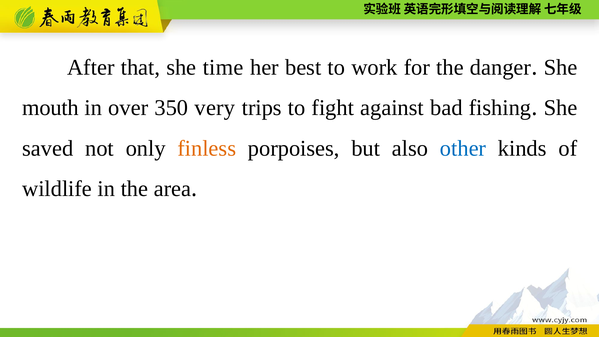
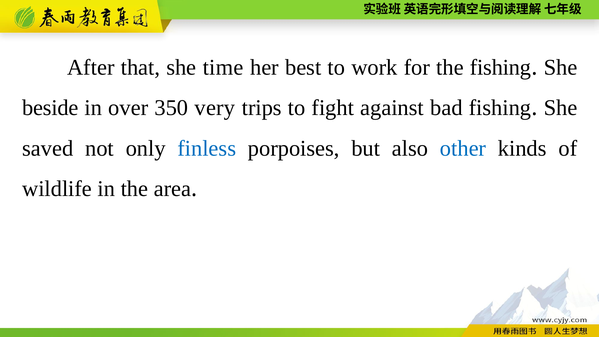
the danger: danger -> fishing
mouth: mouth -> beside
finless colour: orange -> blue
